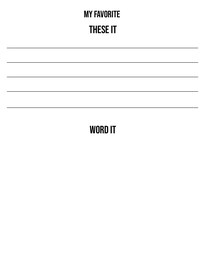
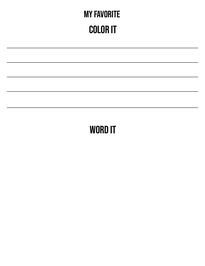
These: These -> Color
